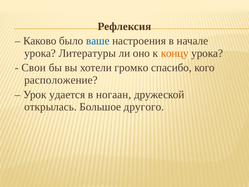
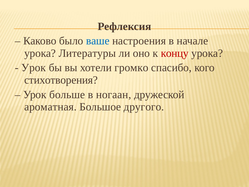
концу colour: orange -> red
Свои at (34, 68): Свои -> Урок
расположение: расположение -> стихотворения
удается: удается -> больше
открылась: открылась -> ароматная
